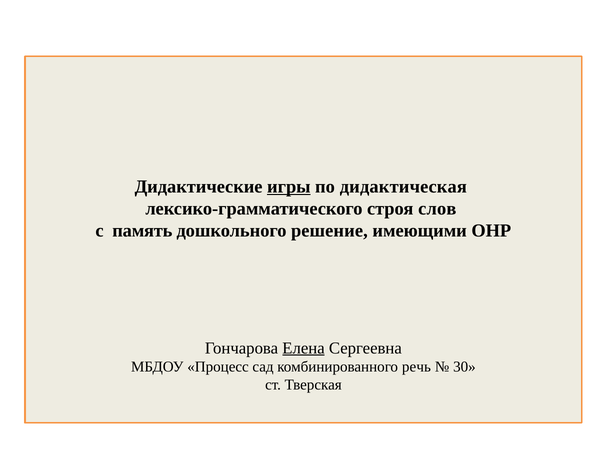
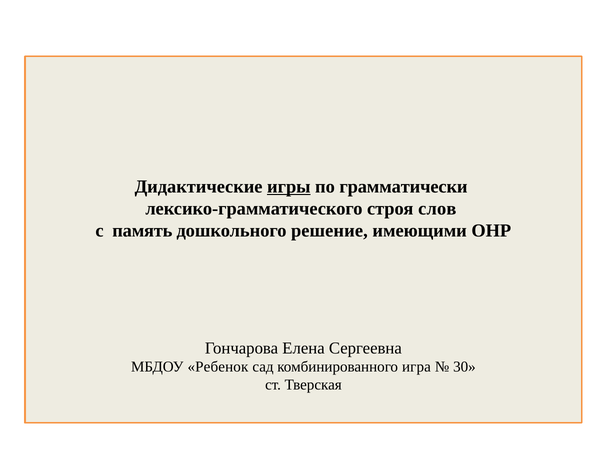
дидактическая: дидактическая -> грамматически
Елена underline: present -> none
Процесс: Процесс -> Ребенок
речь: речь -> игра
